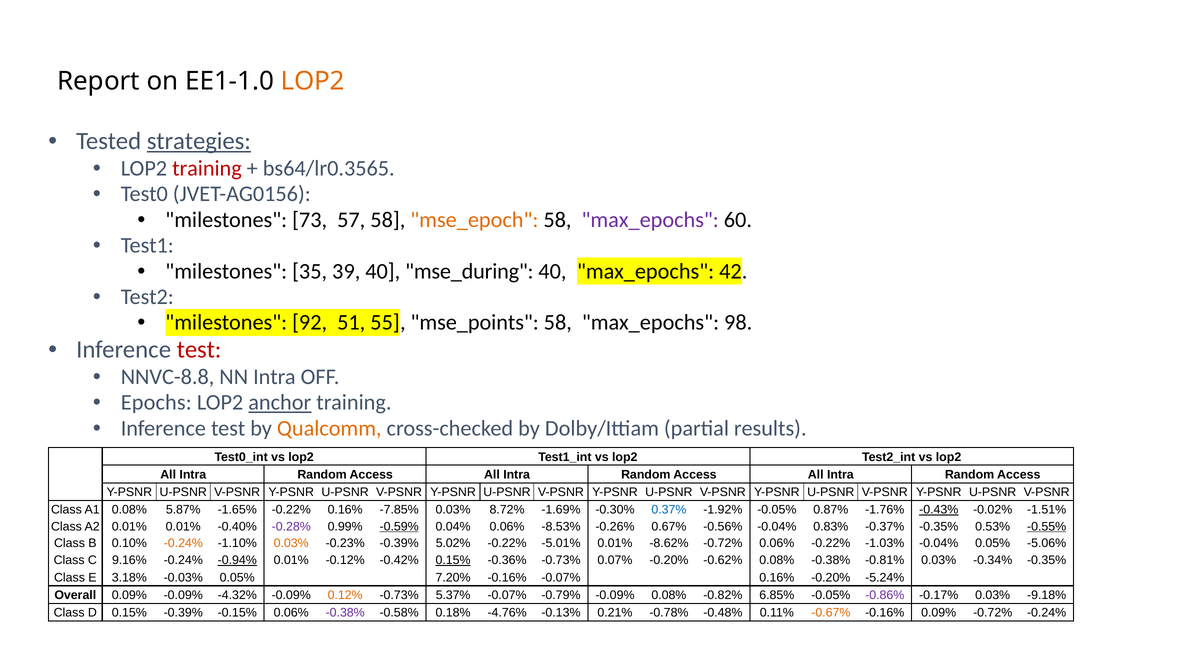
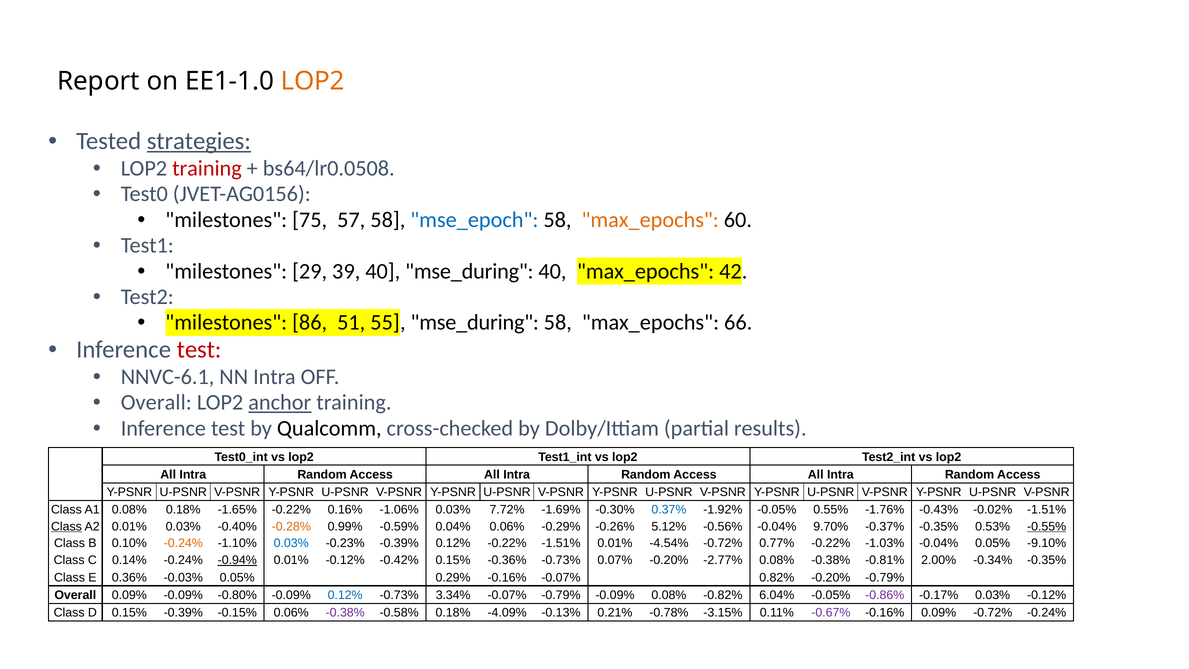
bs64/lr0.3565: bs64/lr0.3565 -> bs64/lr0.0508
73: 73 -> 75
mse_epoch colour: orange -> blue
max_epochs at (650, 220) colour: purple -> orange
35: 35 -> 29
92: 92 -> 86
55 mse_points: mse_points -> mse_during
98: 98 -> 66
NNVC-8.8: NNVC-8.8 -> NNVC-6.1
Epochs at (156, 402): Epochs -> Overall
Qualcomm colour: orange -> black
0.08% 5.87%: 5.87% -> 0.18%
-7.85%: -7.85% -> -1.06%
8.72%: 8.72% -> 7.72%
0.87%: 0.87% -> 0.55%
-0.43% underline: present -> none
Class at (66, 526) underline: none -> present
0.01% 0.01%: 0.01% -> 0.03%
-0.28% colour: purple -> orange
-0.59% underline: present -> none
-8.53%: -8.53% -> -0.29%
0.67%: 0.67% -> 5.12%
0.83%: 0.83% -> 9.70%
0.03% at (291, 543) colour: orange -> blue
-0.39% 5.02%: 5.02% -> 0.12%
-0.22% -5.01%: -5.01% -> -1.51%
-8.62%: -8.62% -> -4.54%
-0.72% 0.06%: 0.06% -> 0.77%
-5.06%: -5.06% -> -9.10%
9.16%: 9.16% -> 0.14%
0.15% at (453, 560) underline: present -> none
-0.62%: -0.62% -> -2.77%
-0.81% 0.03%: 0.03% -> 2.00%
3.18%: 3.18% -> 0.36%
7.20%: 7.20% -> 0.29%
-0.07% 0.16%: 0.16% -> 0.82%
-0.20% -5.24%: -5.24% -> -0.79%
-4.32%: -4.32% -> -0.80%
0.12% at (345, 595) colour: orange -> blue
5.37%: 5.37% -> 3.34%
6.85%: 6.85% -> 6.04%
0.03% -9.18%: -9.18% -> -0.12%
-4.76%: -4.76% -> -4.09%
-0.48%: -0.48% -> -3.15%
-0.67% colour: orange -> purple
